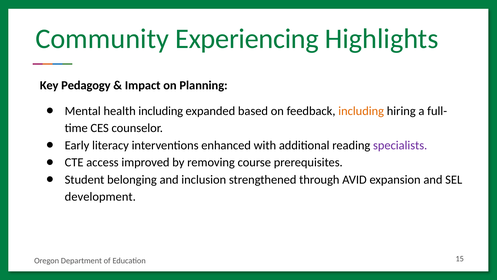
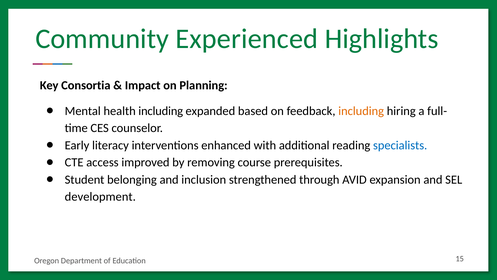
Experiencing: Experiencing -> Experienced
Pedagogy: Pedagogy -> Consortia
specialists colour: purple -> blue
